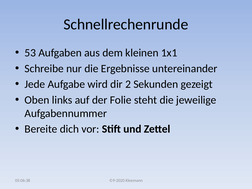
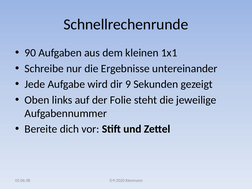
53: 53 -> 90
2: 2 -> 9
